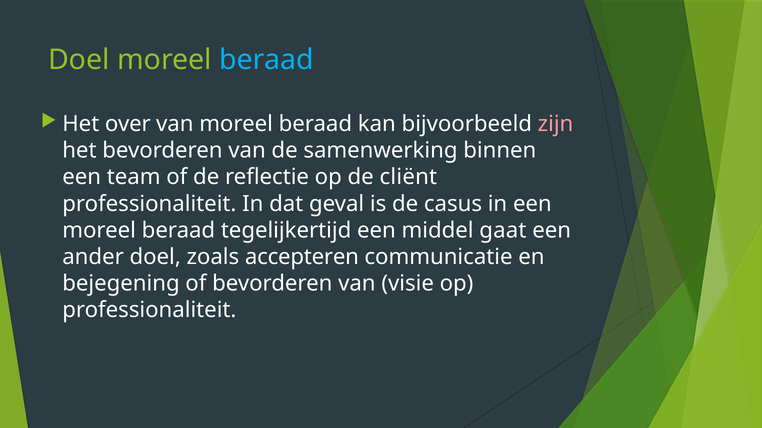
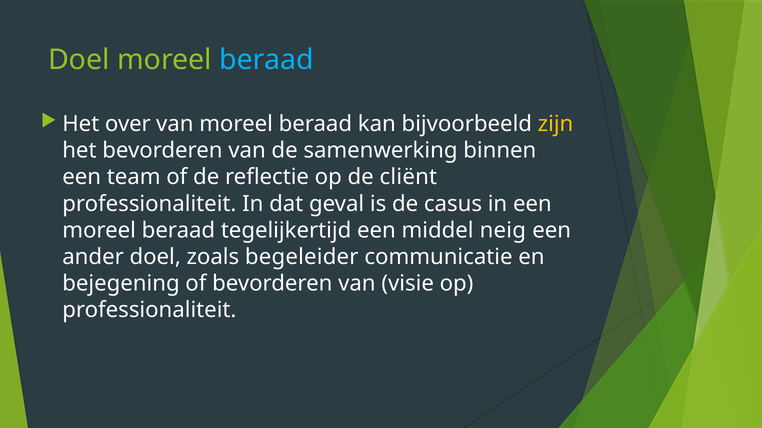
zijn colour: pink -> yellow
gaat: gaat -> neig
accepteren: accepteren -> begeleider
